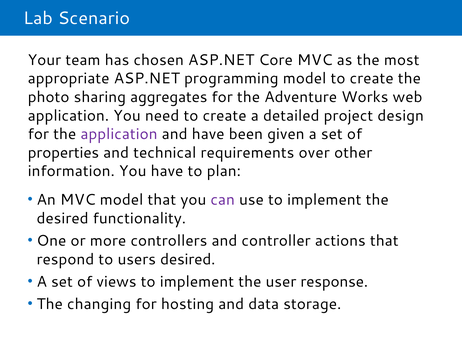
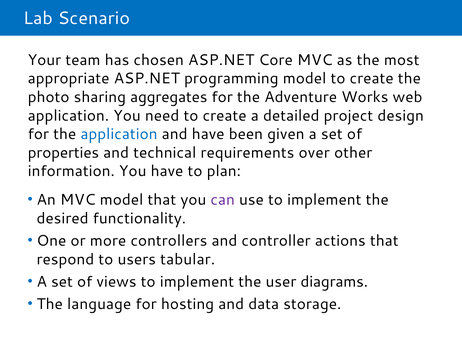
application at (119, 134) colour: purple -> blue
users desired: desired -> tabular
response: response -> diagrams
changing: changing -> language
